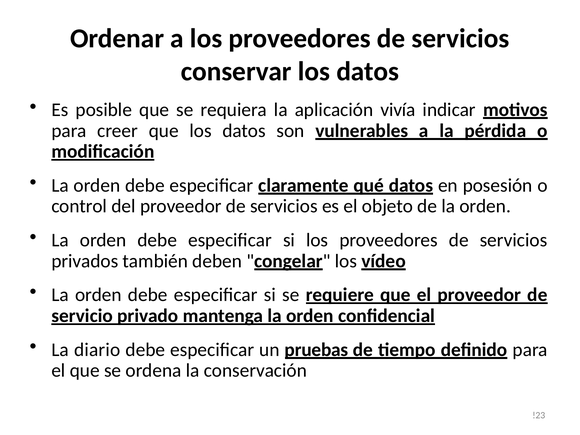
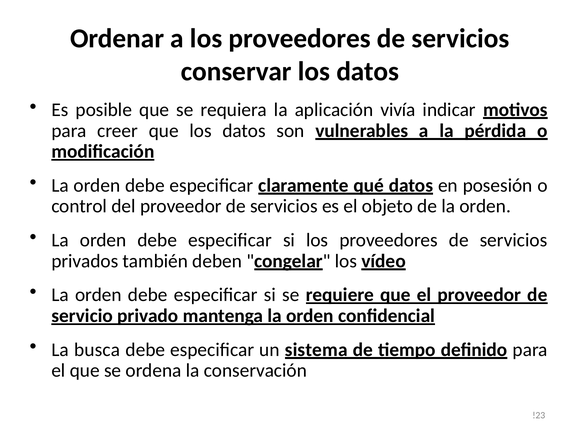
diario: diario -> busca
pruebas: pruebas -> sistema
